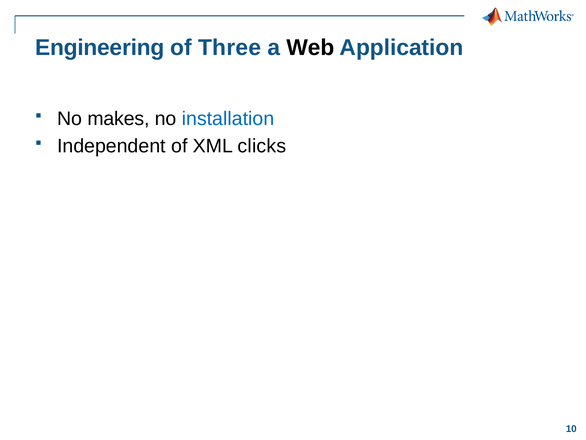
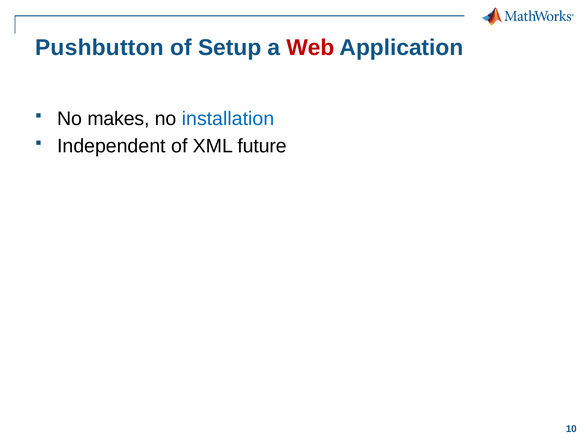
Engineering: Engineering -> Pushbutton
Three: Three -> Setup
Web colour: black -> red
clicks: clicks -> future
